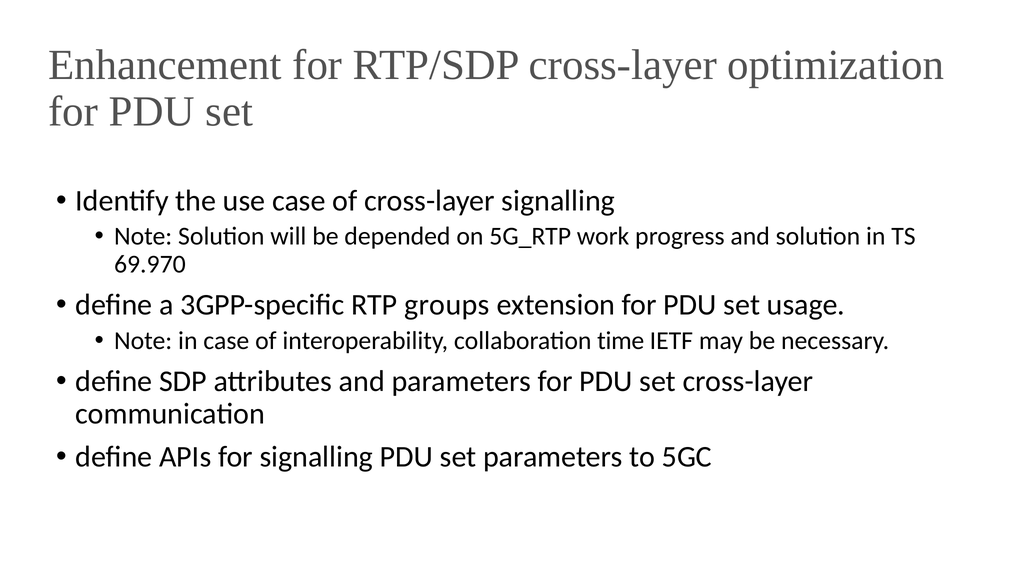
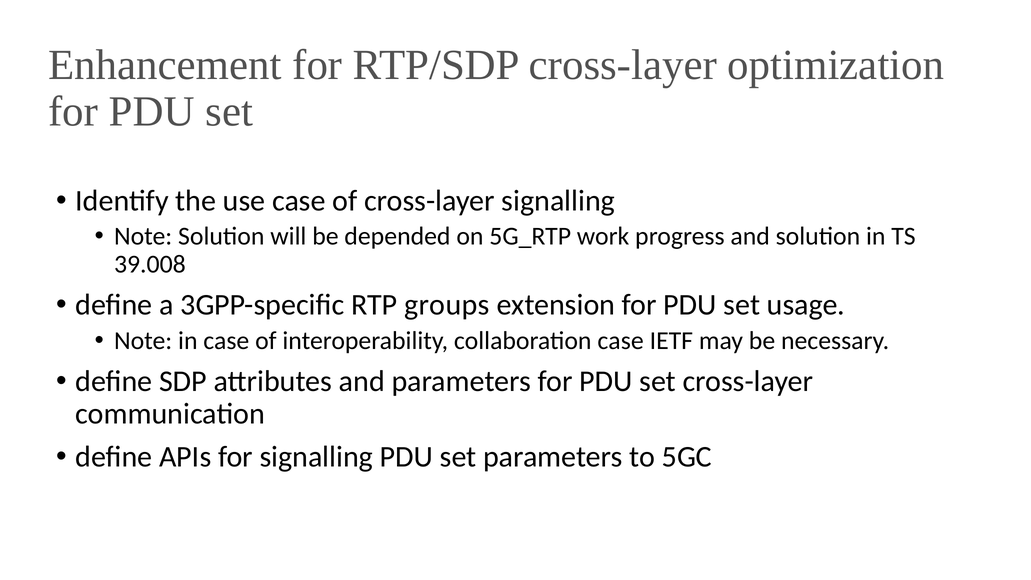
69.970: 69.970 -> 39.008
collaboration time: time -> case
